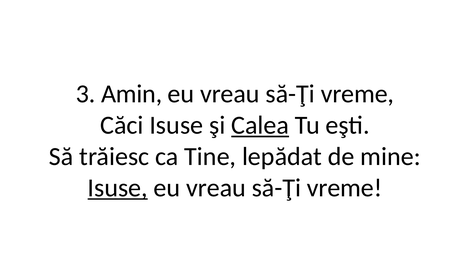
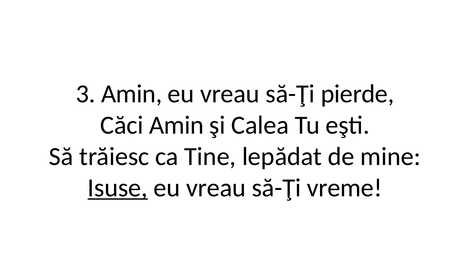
vreme at (357, 94): vreme -> pierde
Căci Isuse: Isuse -> Amin
Calea underline: present -> none
